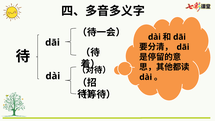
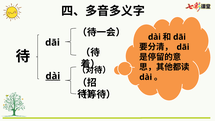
dài at (53, 76) underline: none -> present
